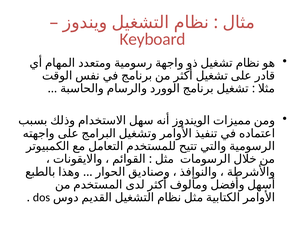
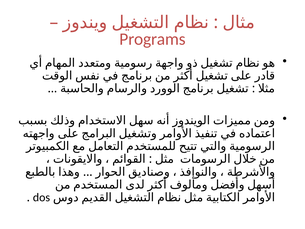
Keyboard: Keyboard -> Programs
